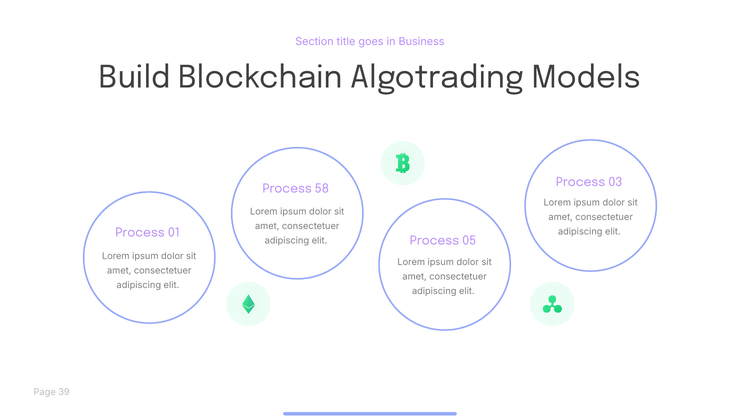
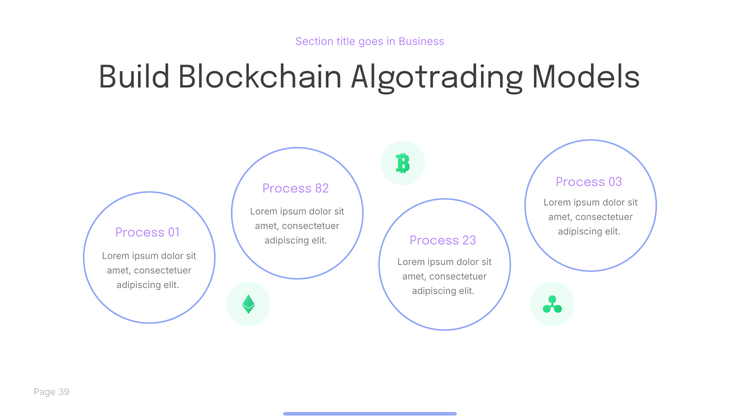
58: 58 -> 82
05: 05 -> 23
